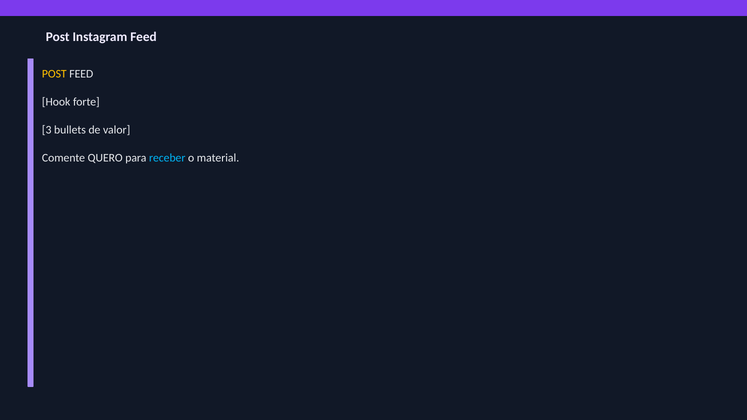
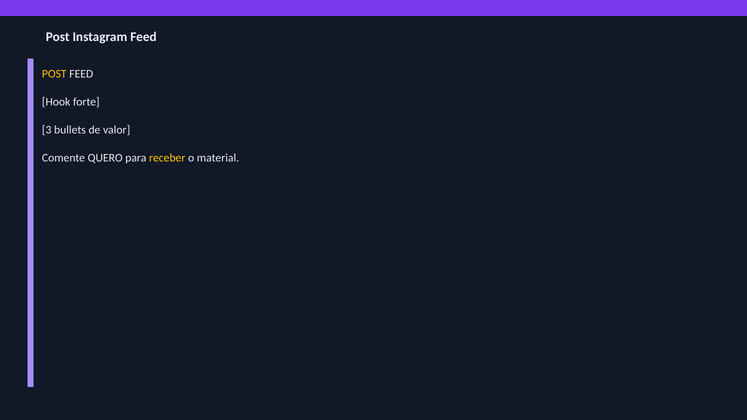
receber colour: light blue -> yellow
